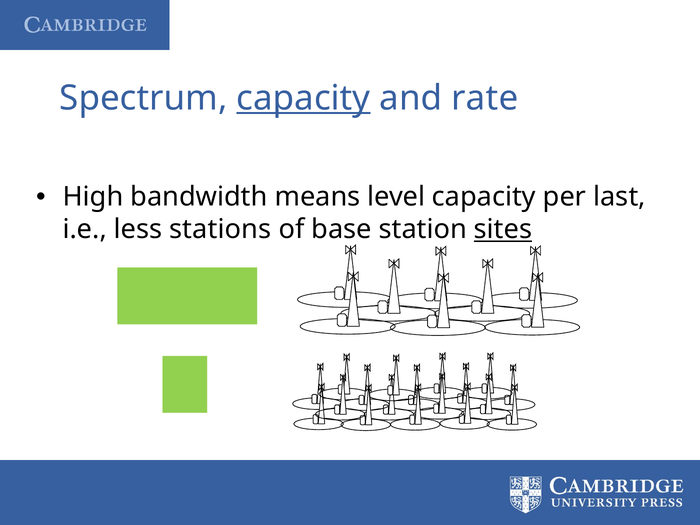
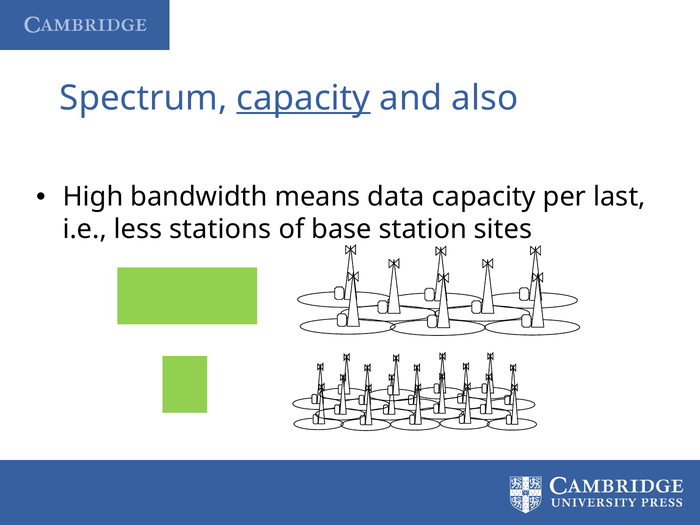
rate: rate -> also
level: level -> data
sites underline: present -> none
